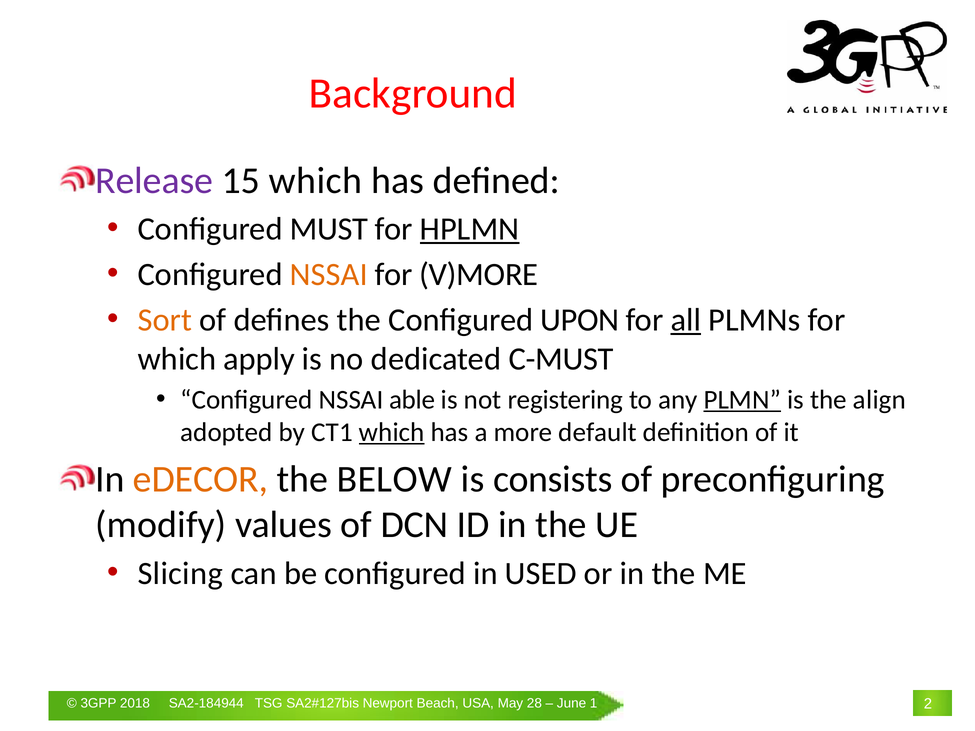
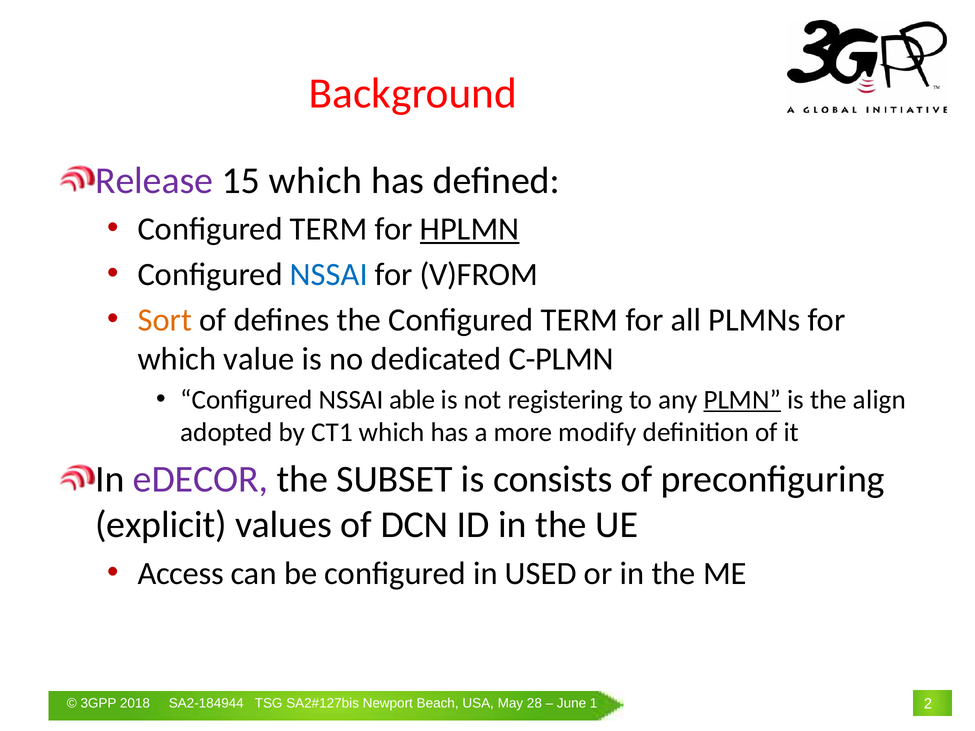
MUST at (329, 229): MUST -> TERM
NSSAI at (329, 274) colour: orange -> blue
V)MORE: V)MORE -> V)FROM
the Configured UPON: UPON -> TERM
all underline: present -> none
apply: apply -> value
C-MUST: C-MUST -> C-PLMN
which at (392, 432) underline: present -> none
default: default -> modify
eDECOR colour: orange -> purple
BELOW: BELOW -> SUBSET
modify: modify -> explicit
Slicing: Slicing -> Access
